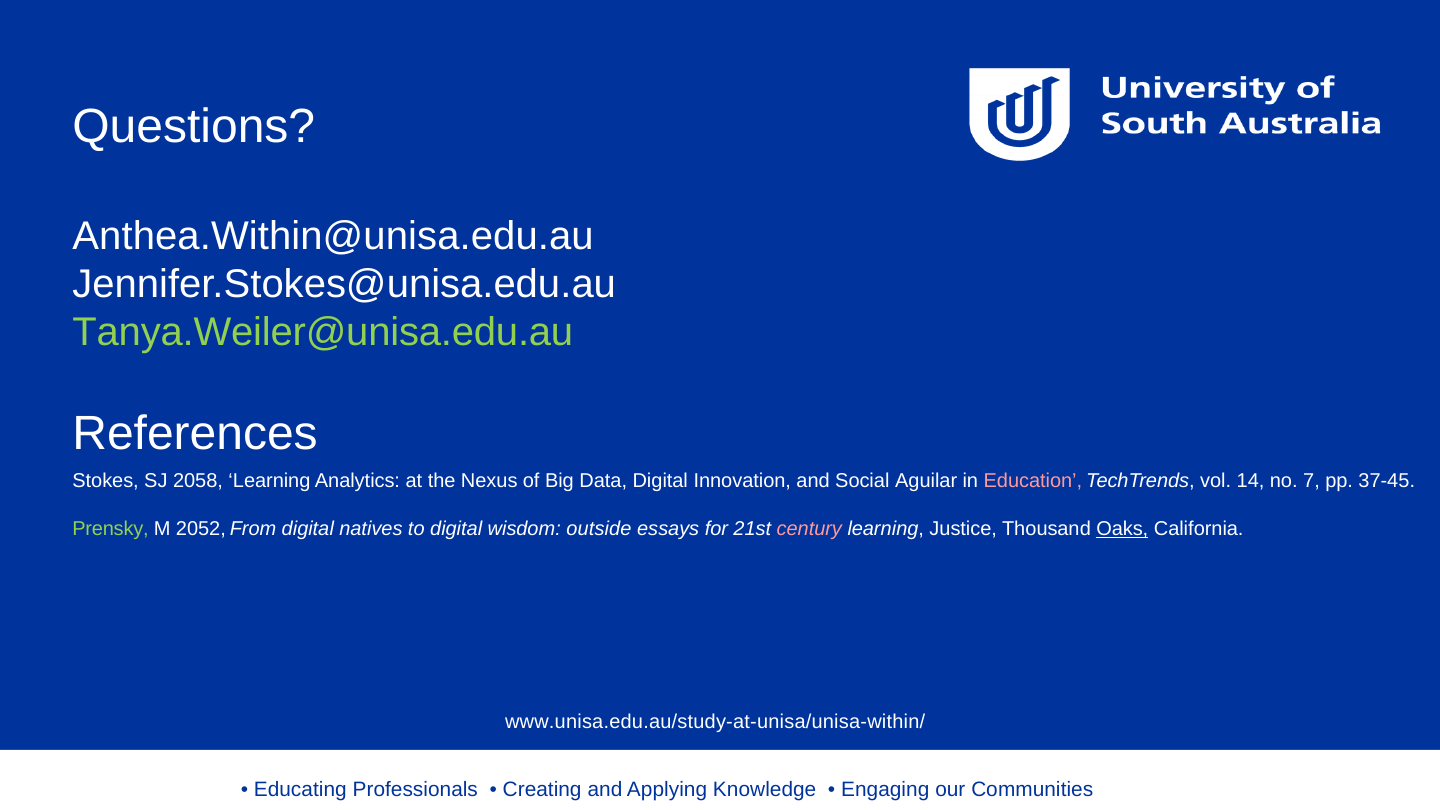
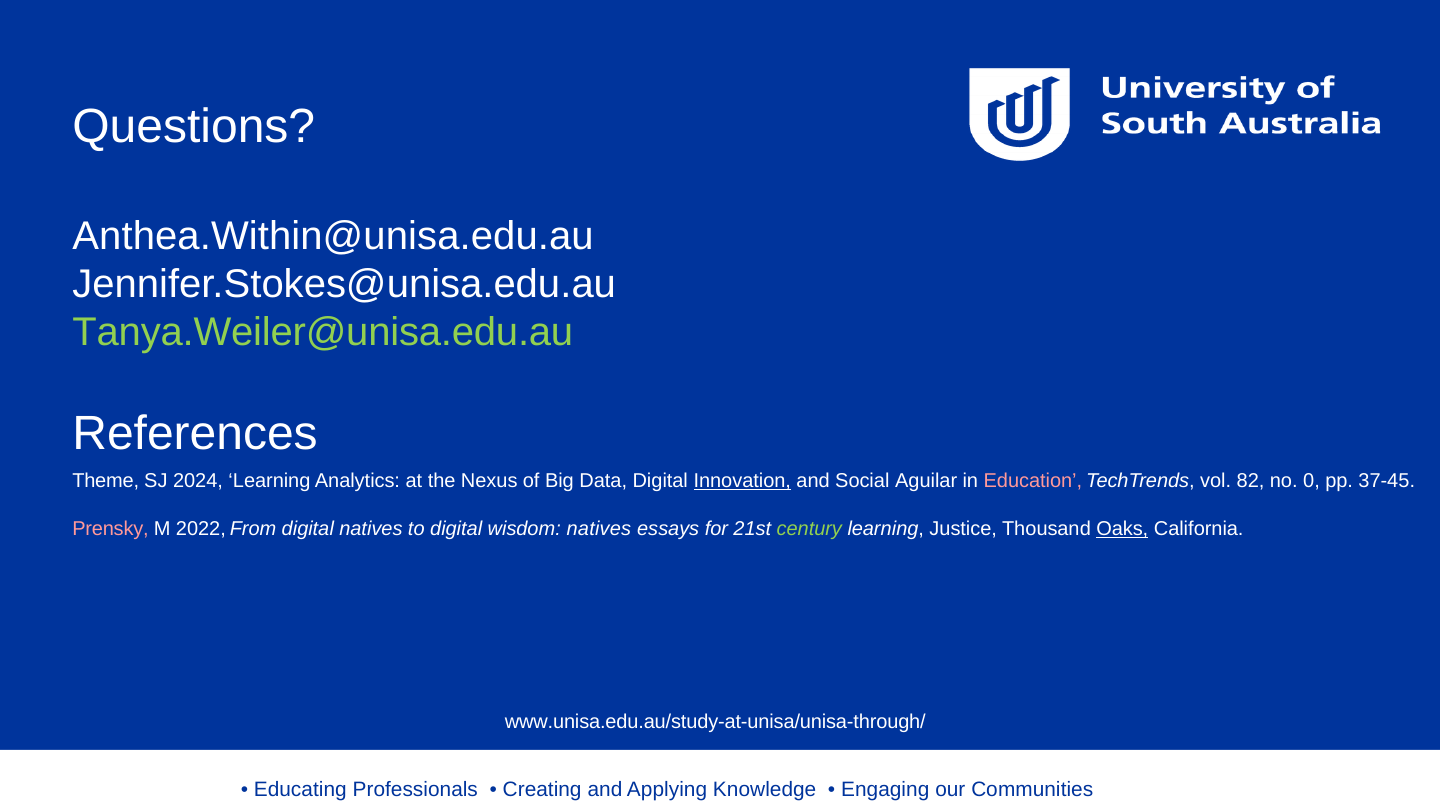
Stokes: Stokes -> Theme
2058: 2058 -> 2024
Innovation underline: none -> present
14: 14 -> 82
7: 7 -> 0
Prensky colour: light green -> pink
2052: 2052 -> 2022
wisdom outside: outside -> natives
century colour: pink -> light green
www.unisa.edu.au/study-at-unisa/unisa-within/: www.unisa.edu.au/study-at-unisa/unisa-within/ -> www.unisa.edu.au/study-at-unisa/unisa-through/
